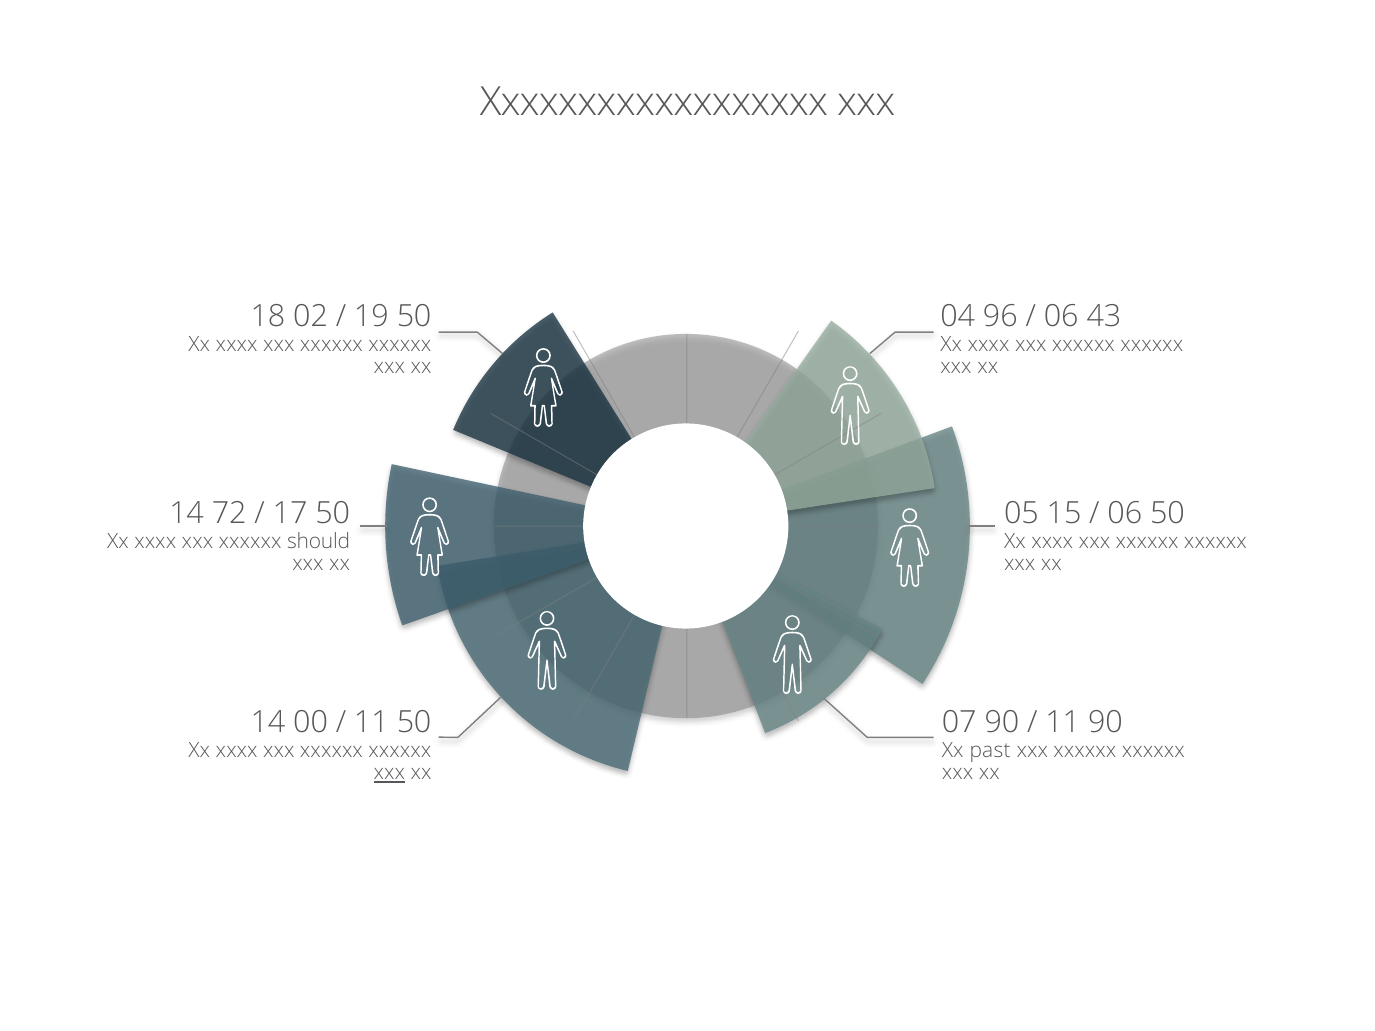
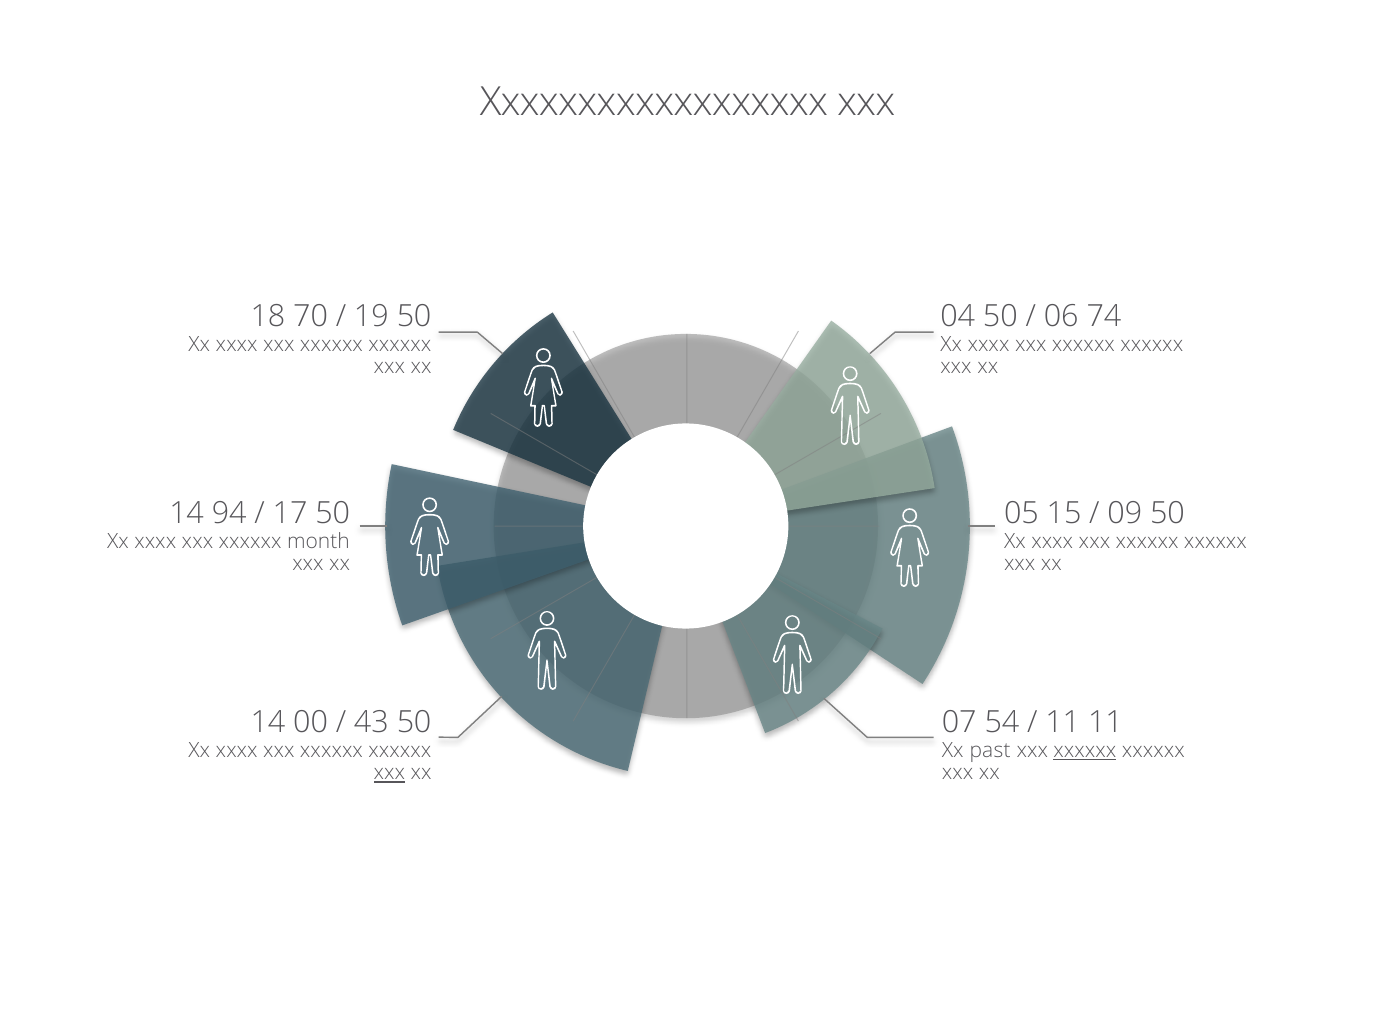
02: 02 -> 70
04 96: 96 -> 50
43: 43 -> 74
72: 72 -> 94
06 at (1125, 514): 06 -> 09
should: should -> month
11 at (371, 723): 11 -> 43
07 90: 90 -> 54
11 90: 90 -> 11
xxxxxx at (1085, 751) underline: none -> present
